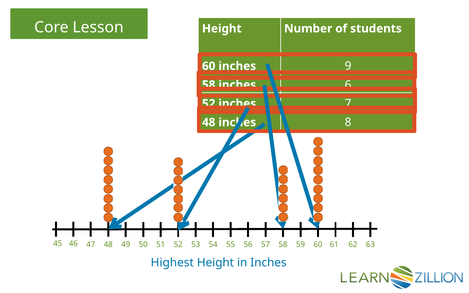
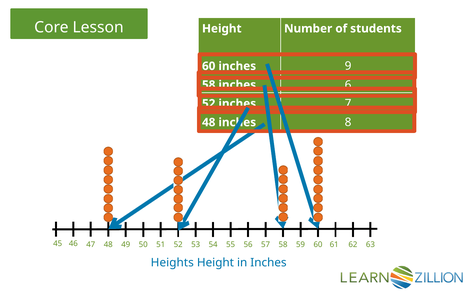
Highest: Highest -> Heights
